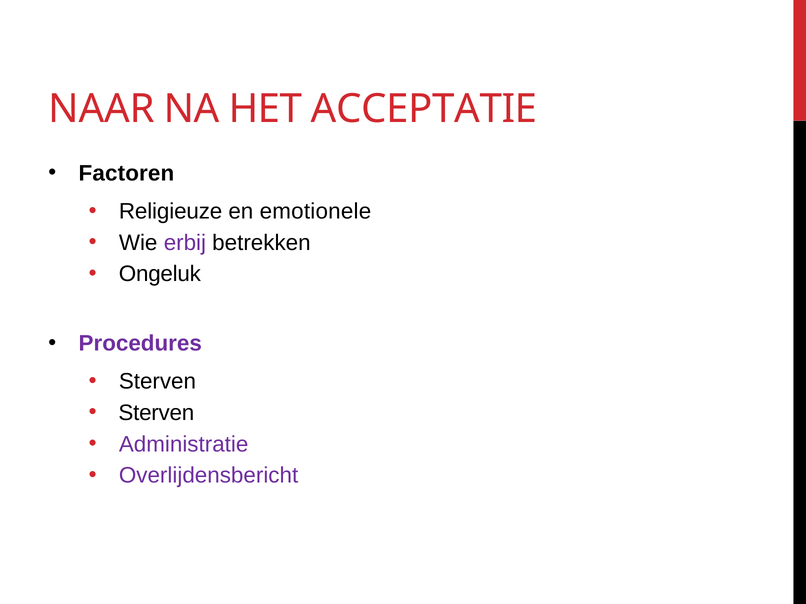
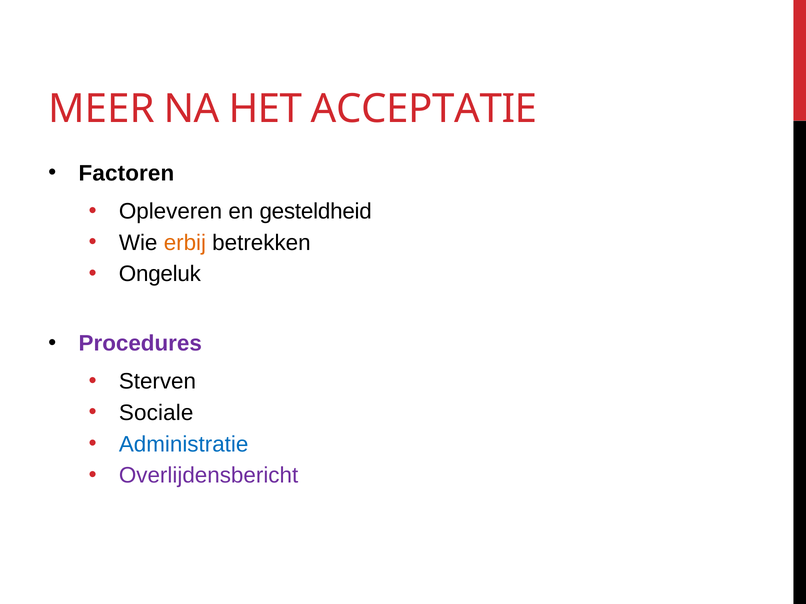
NAAR: NAAR -> MEER
Religieuze: Religieuze -> Opleveren
emotionele: emotionele -> gesteldheid
erbij colour: purple -> orange
Sterven at (156, 413): Sterven -> Sociale
Administratie colour: purple -> blue
